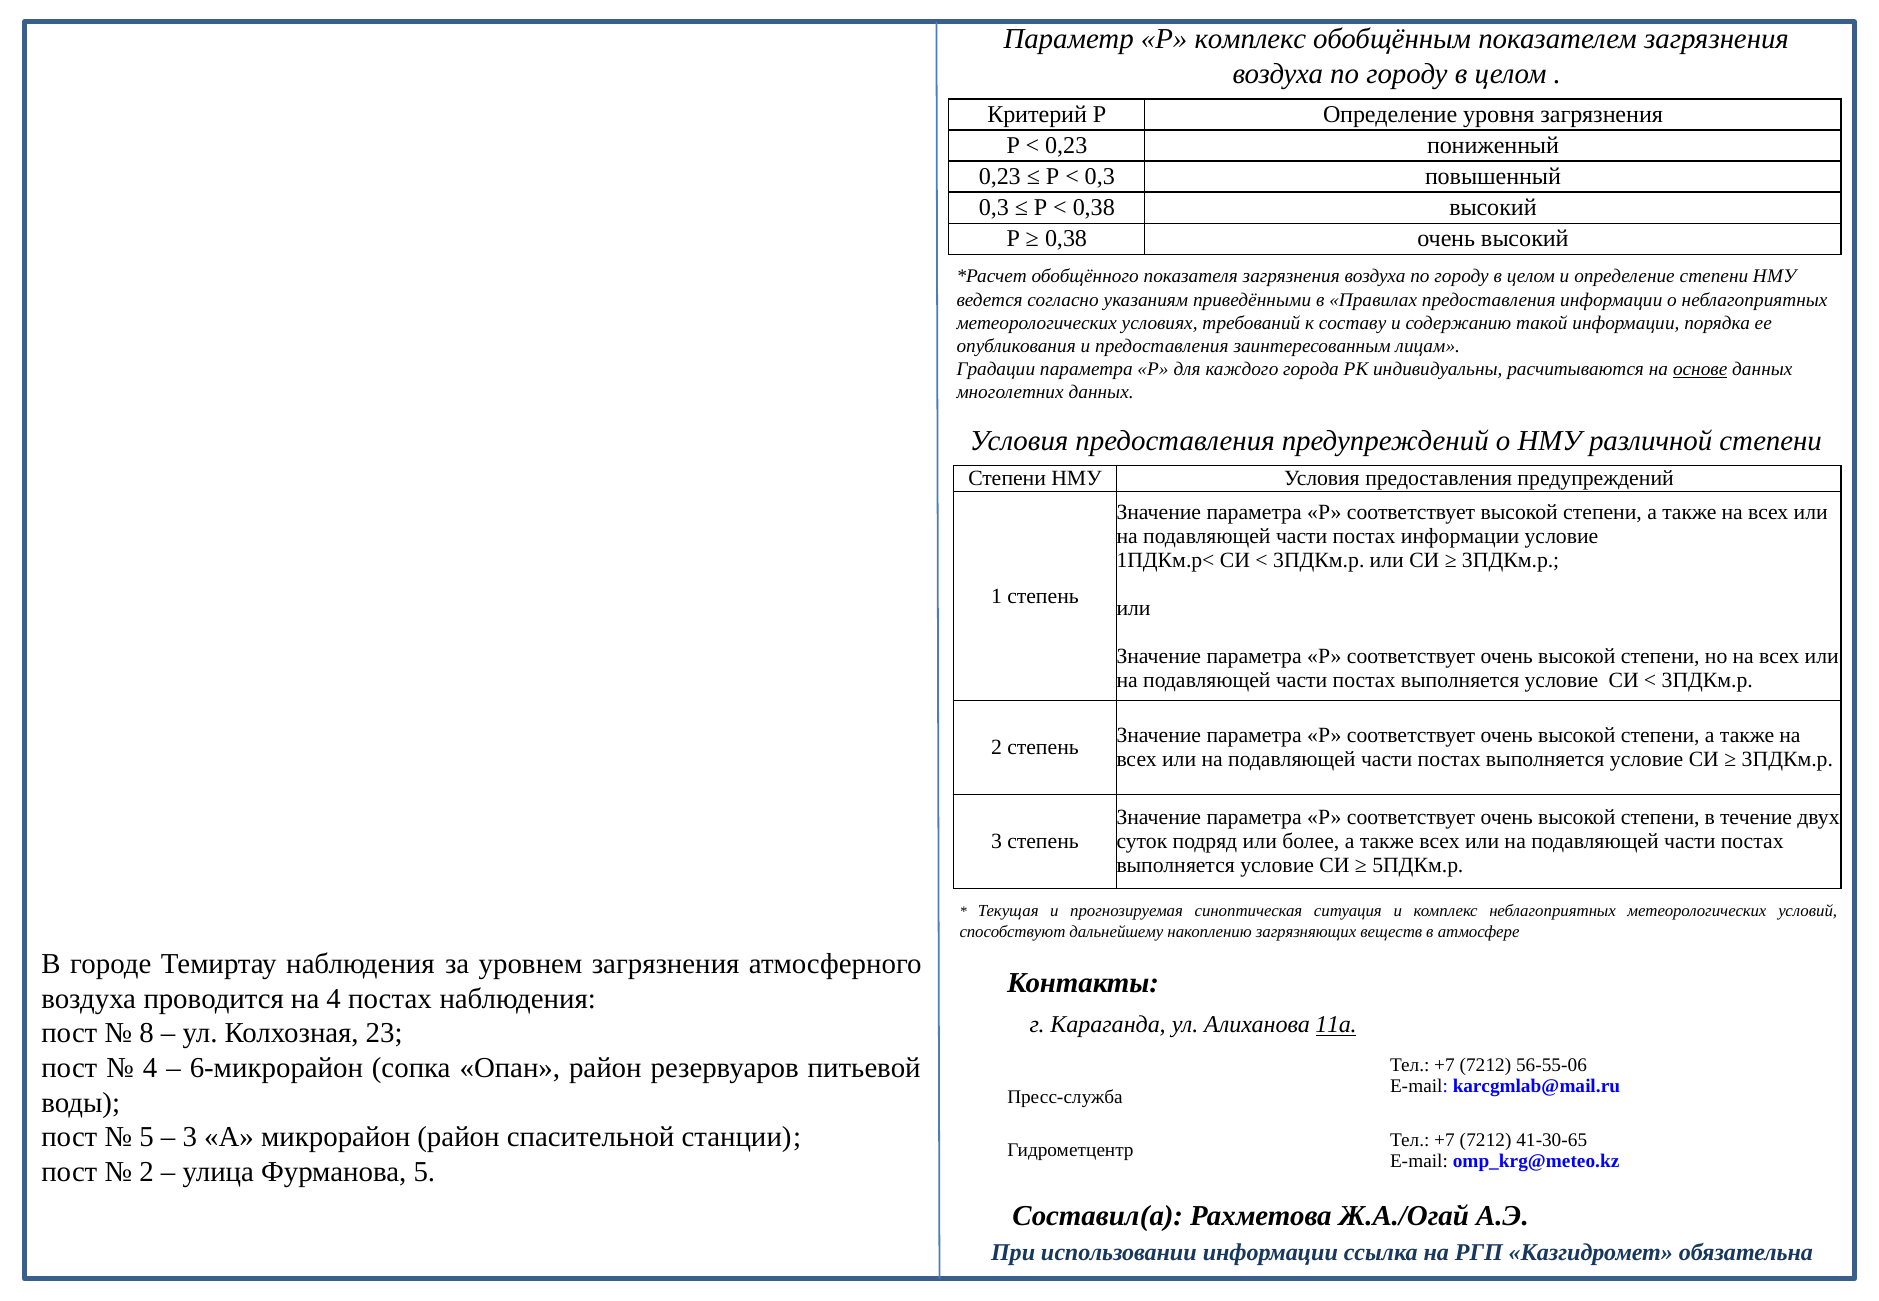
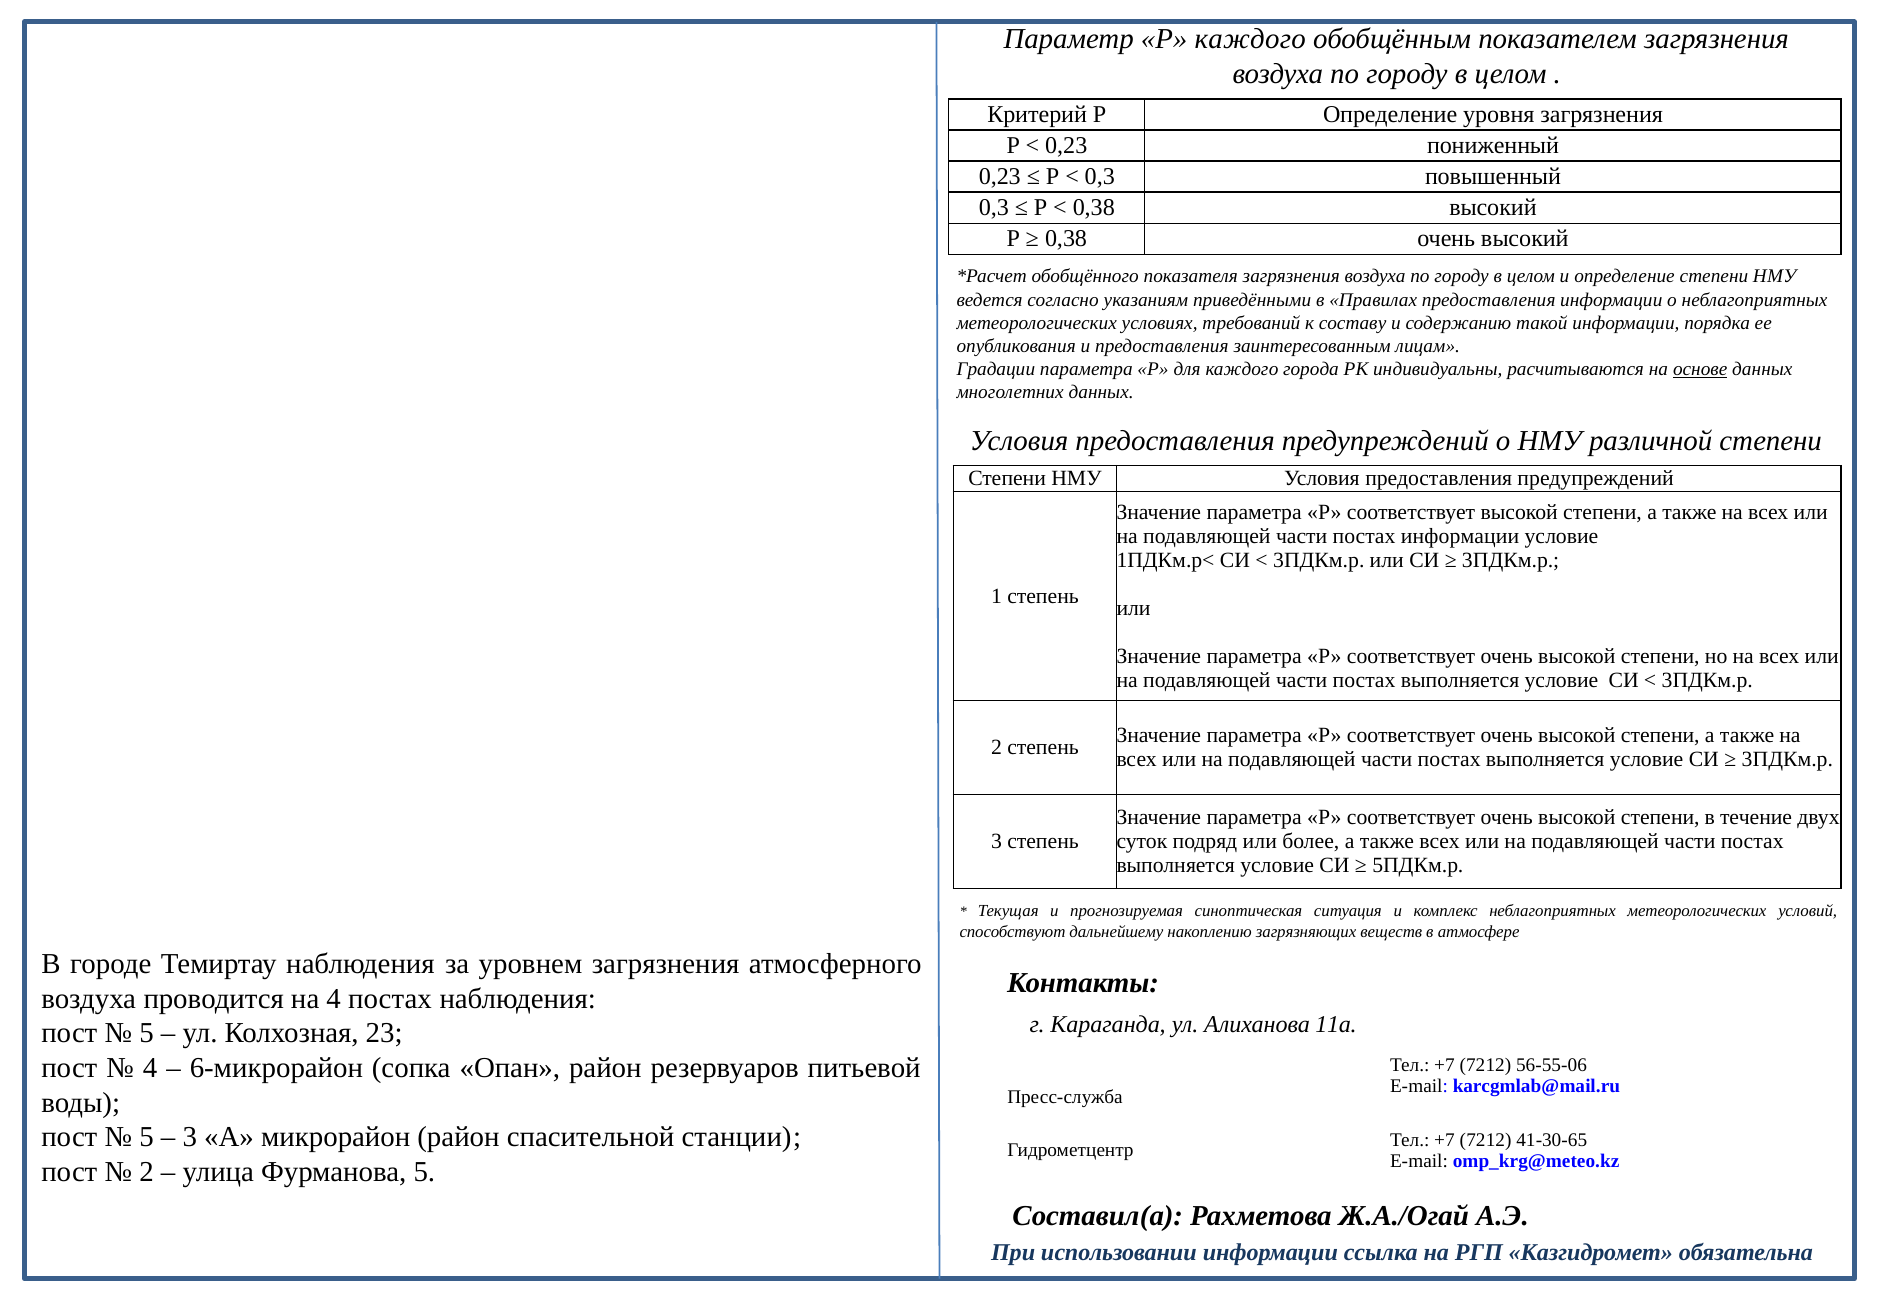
Р комплекс: комплекс -> каждого
11а underline: present -> none
8 at (146, 1033): 8 -> 5
